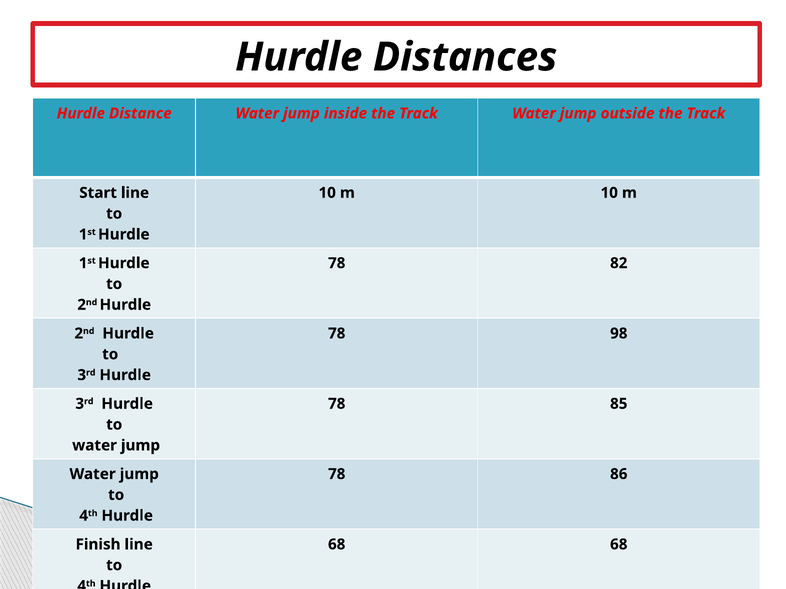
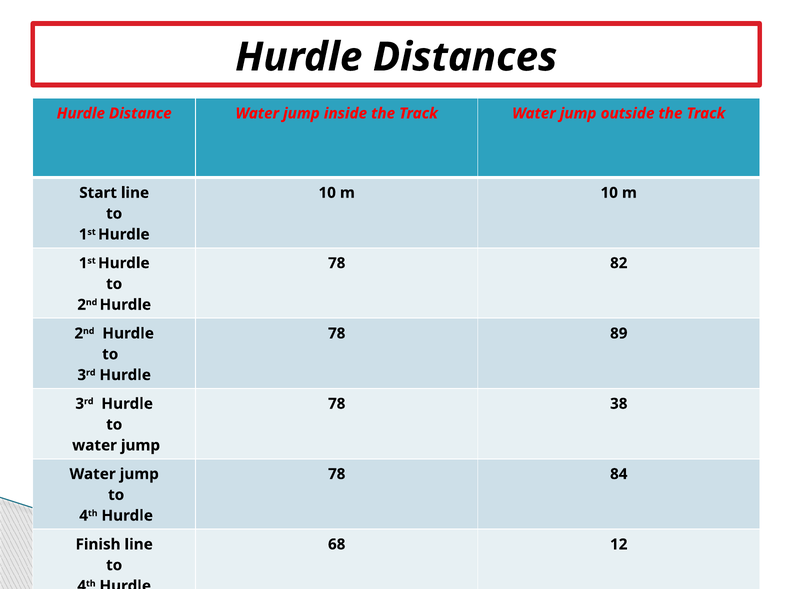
98: 98 -> 89
85: 85 -> 38
86: 86 -> 84
68 68: 68 -> 12
